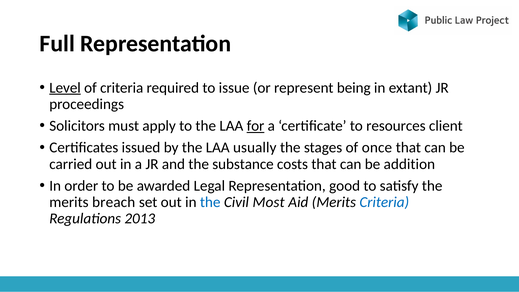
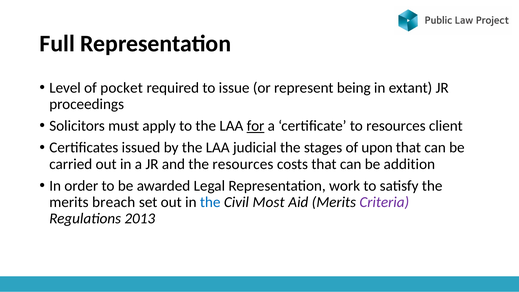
Level underline: present -> none
of criteria: criteria -> pocket
usually: usually -> judicial
once: once -> upon
the substance: substance -> resources
good: good -> work
Criteria at (384, 202) colour: blue -> purple
